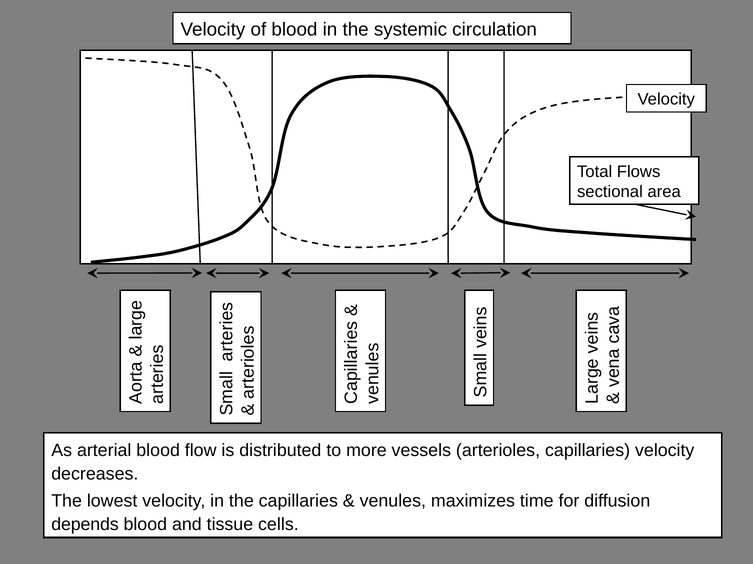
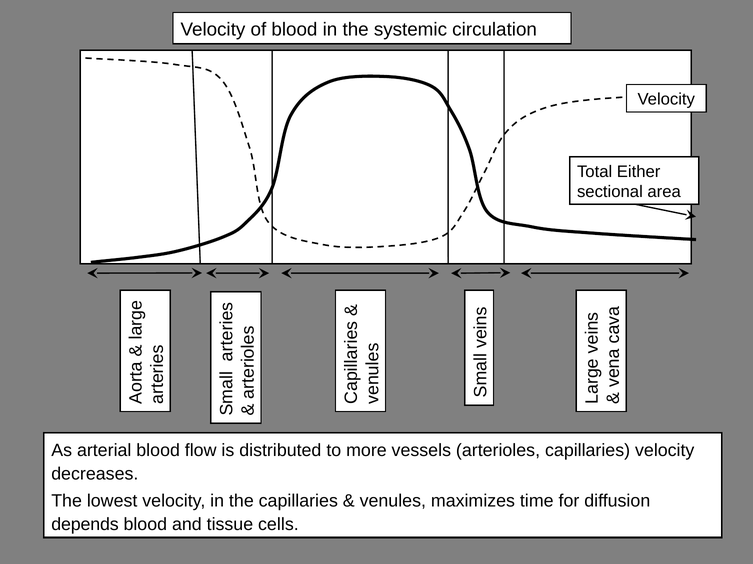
Flows: Flows -> Either
